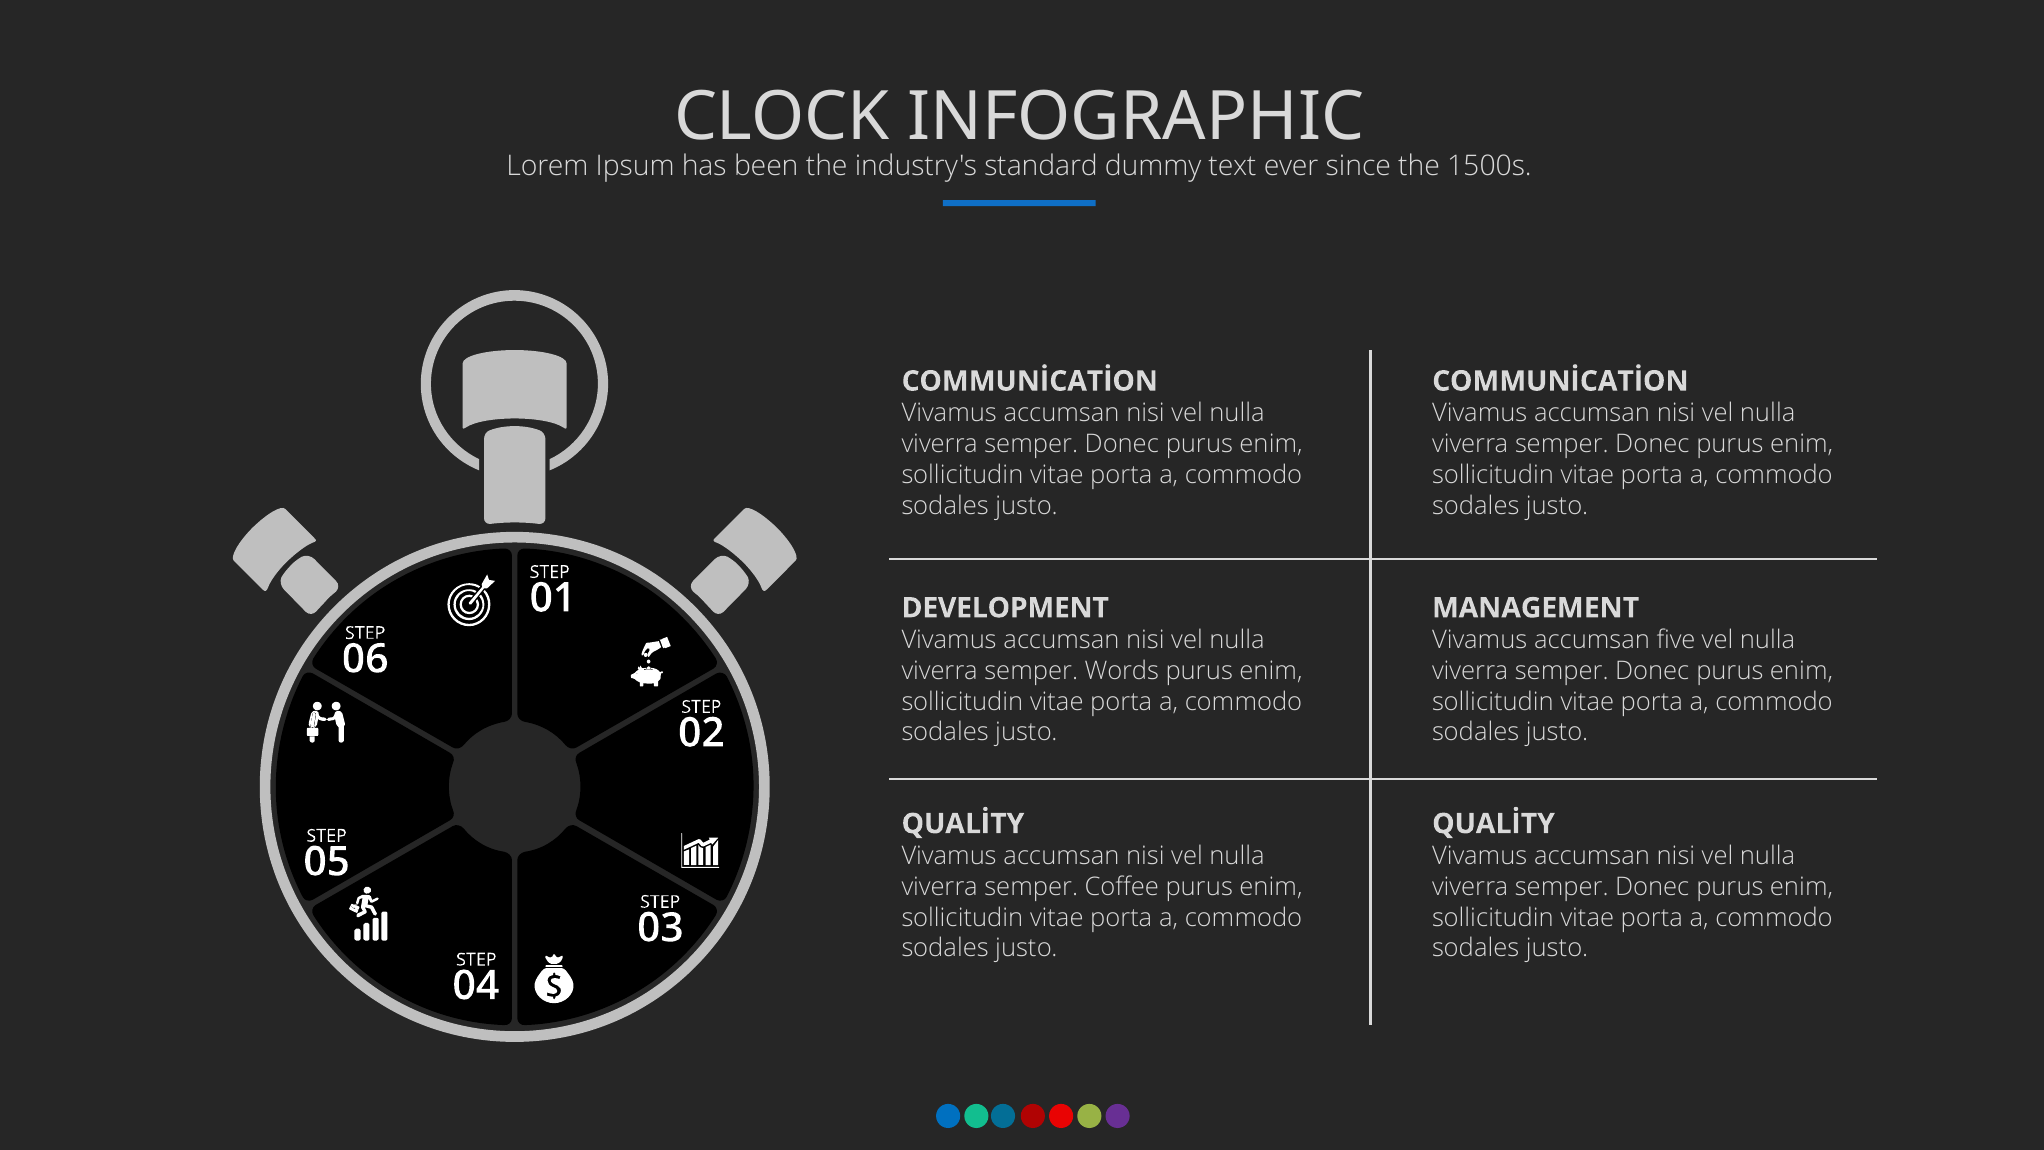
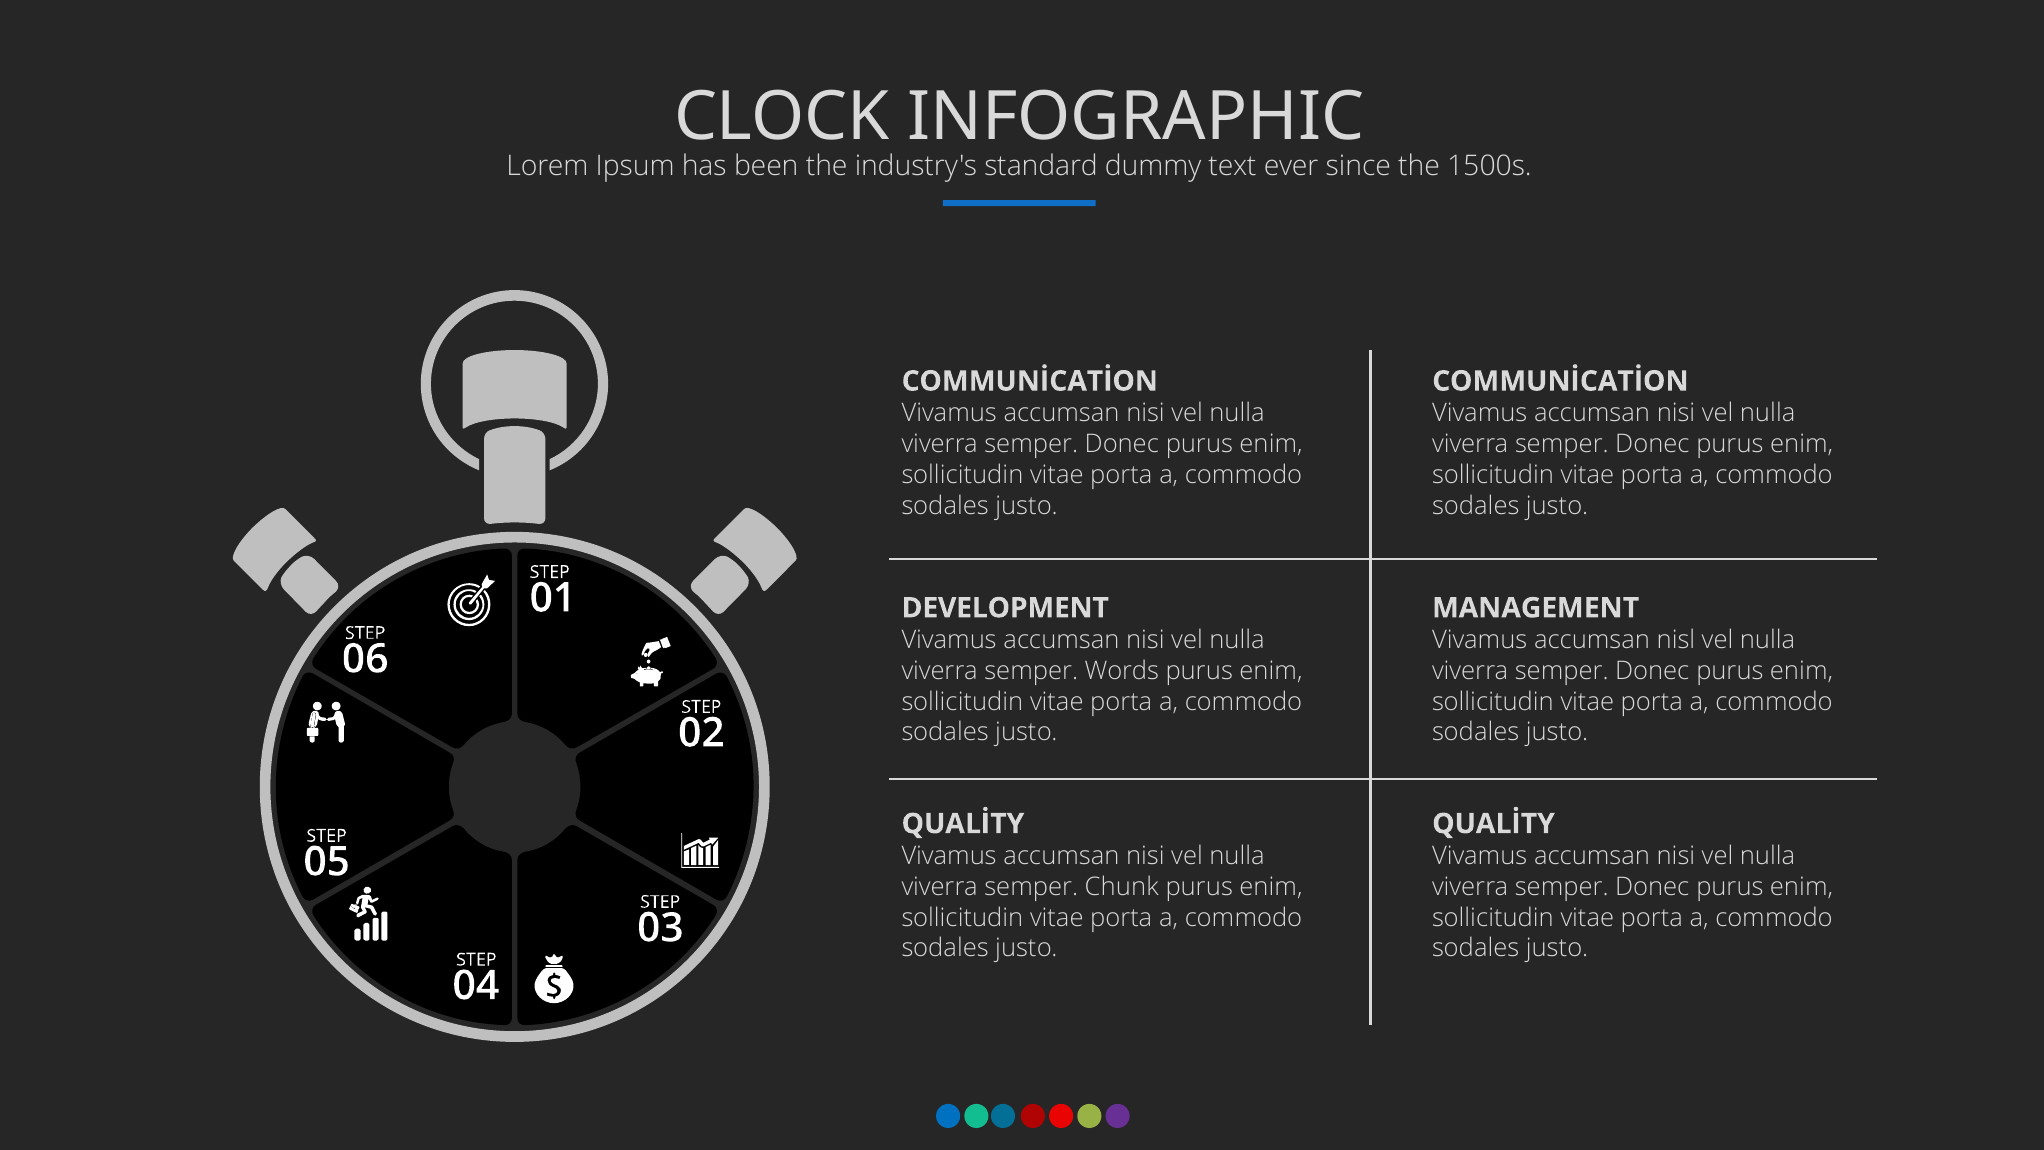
five: five -> nisl
Coffee: Coffee -> Chunk
